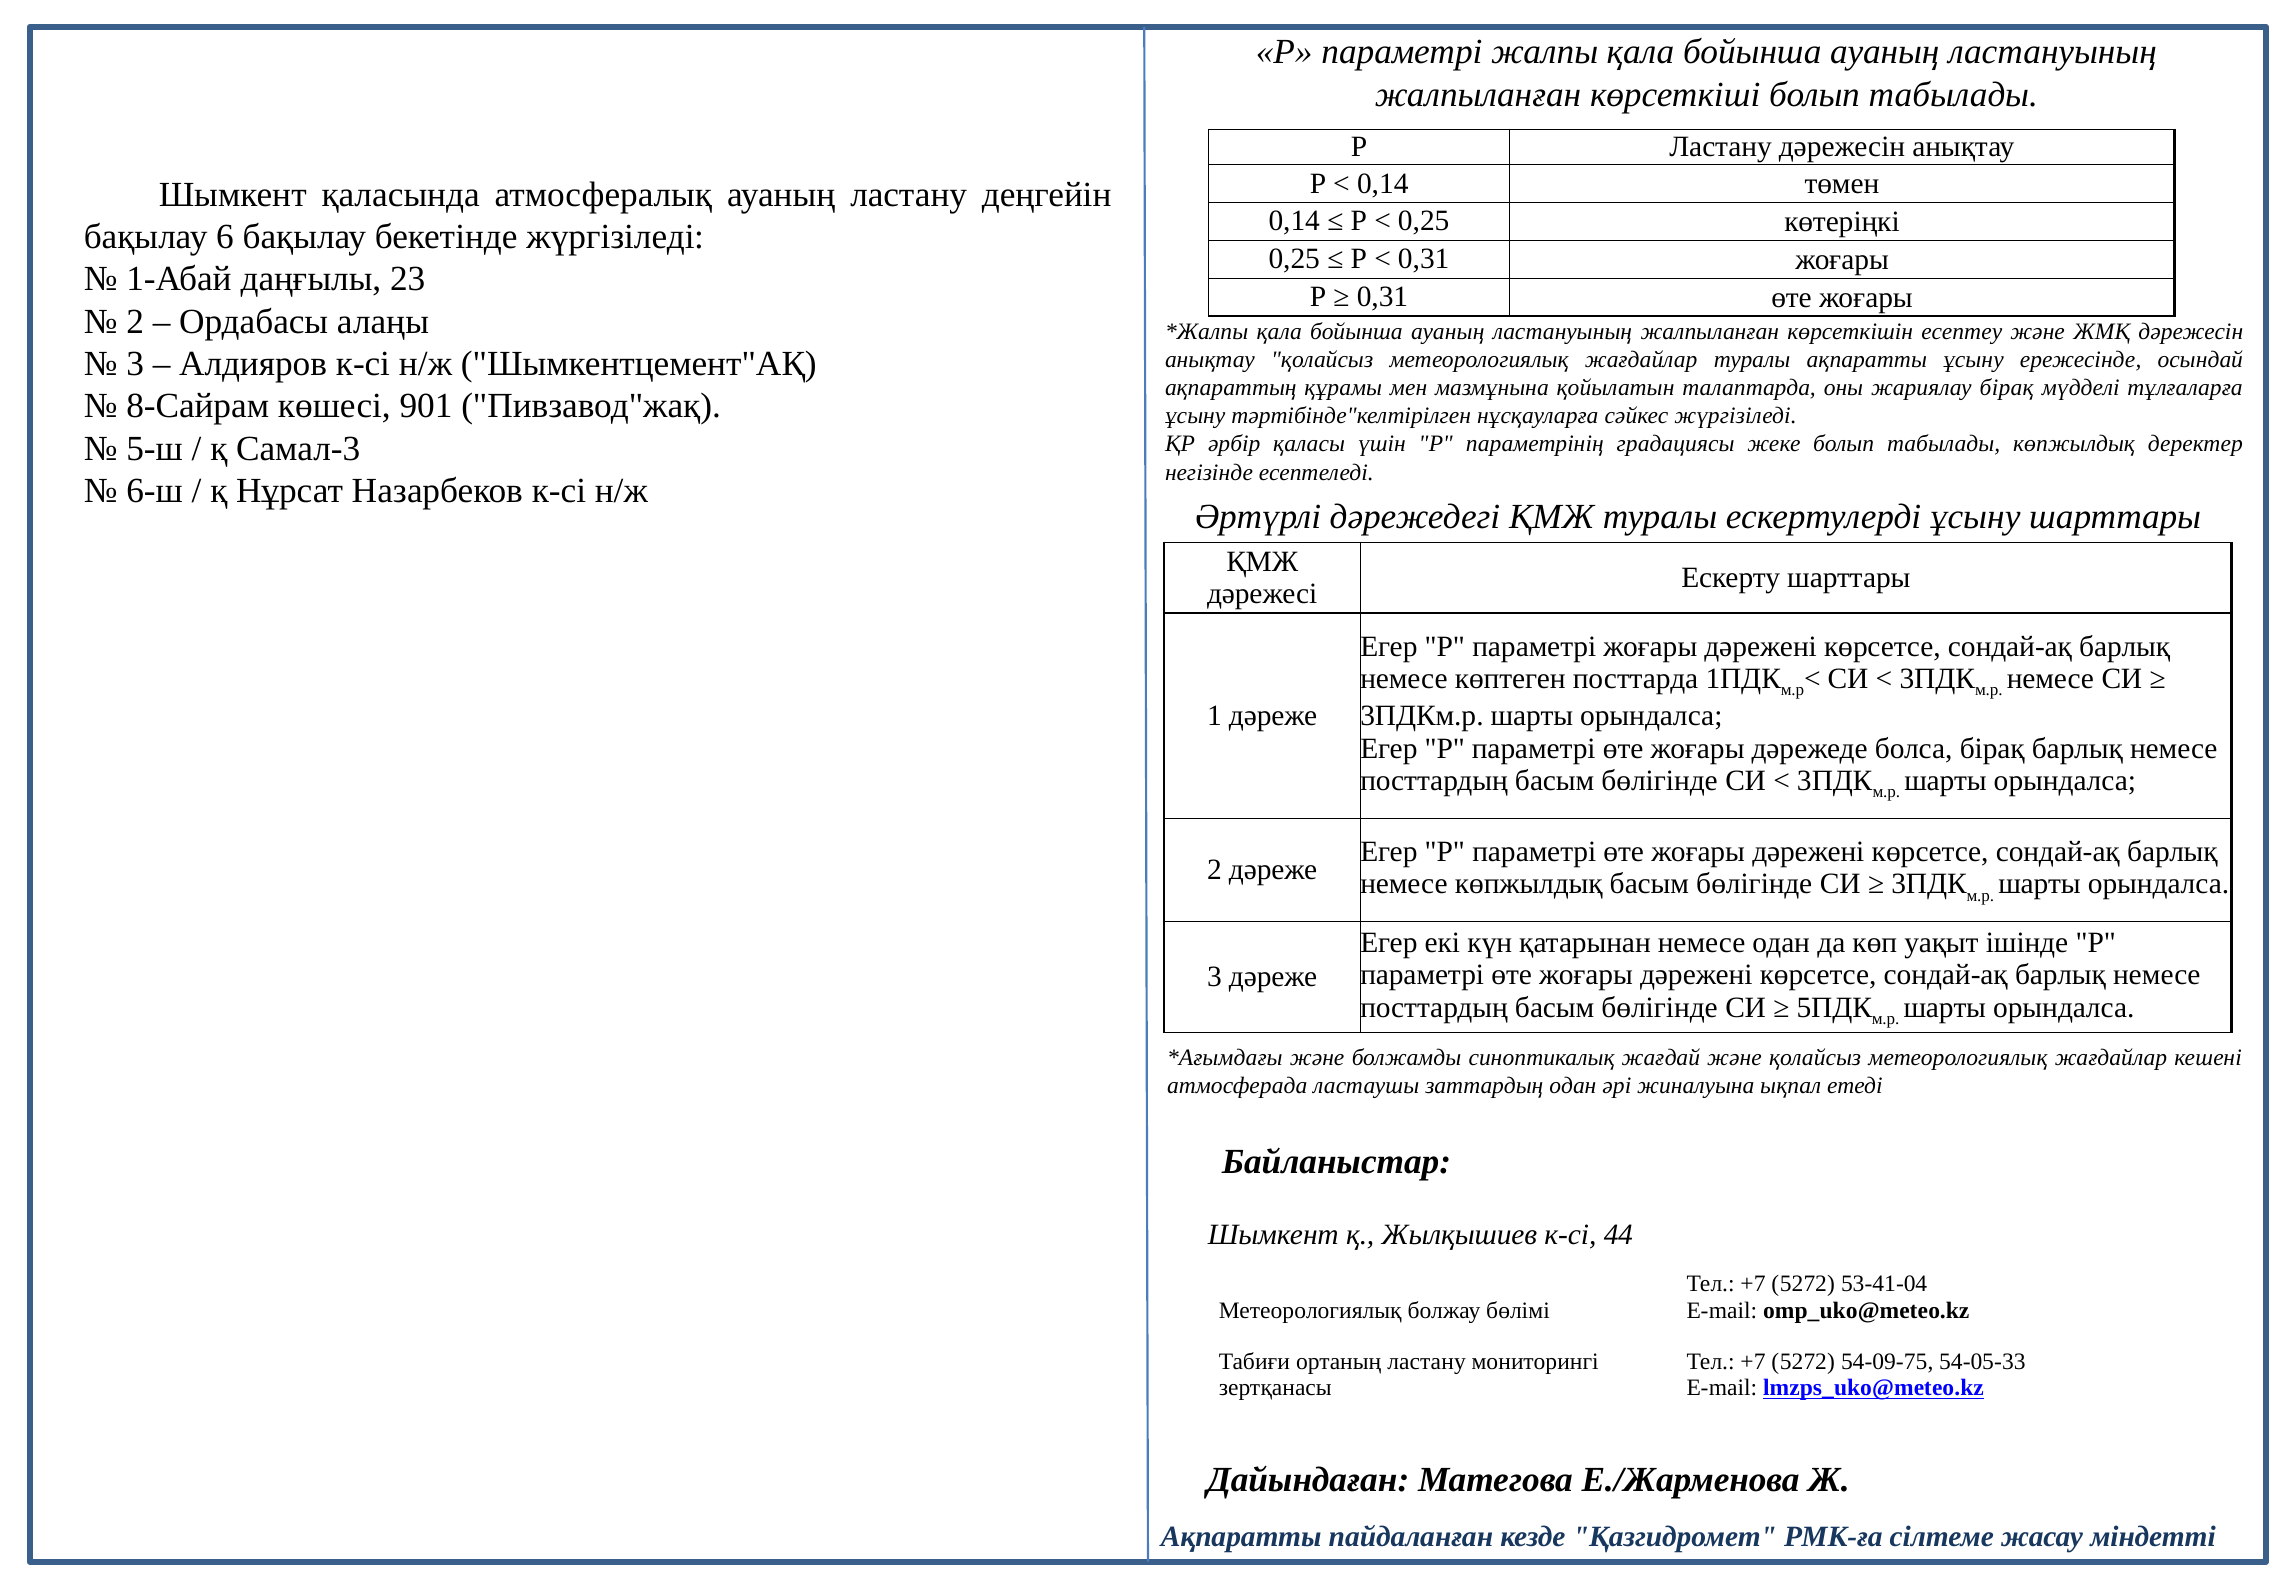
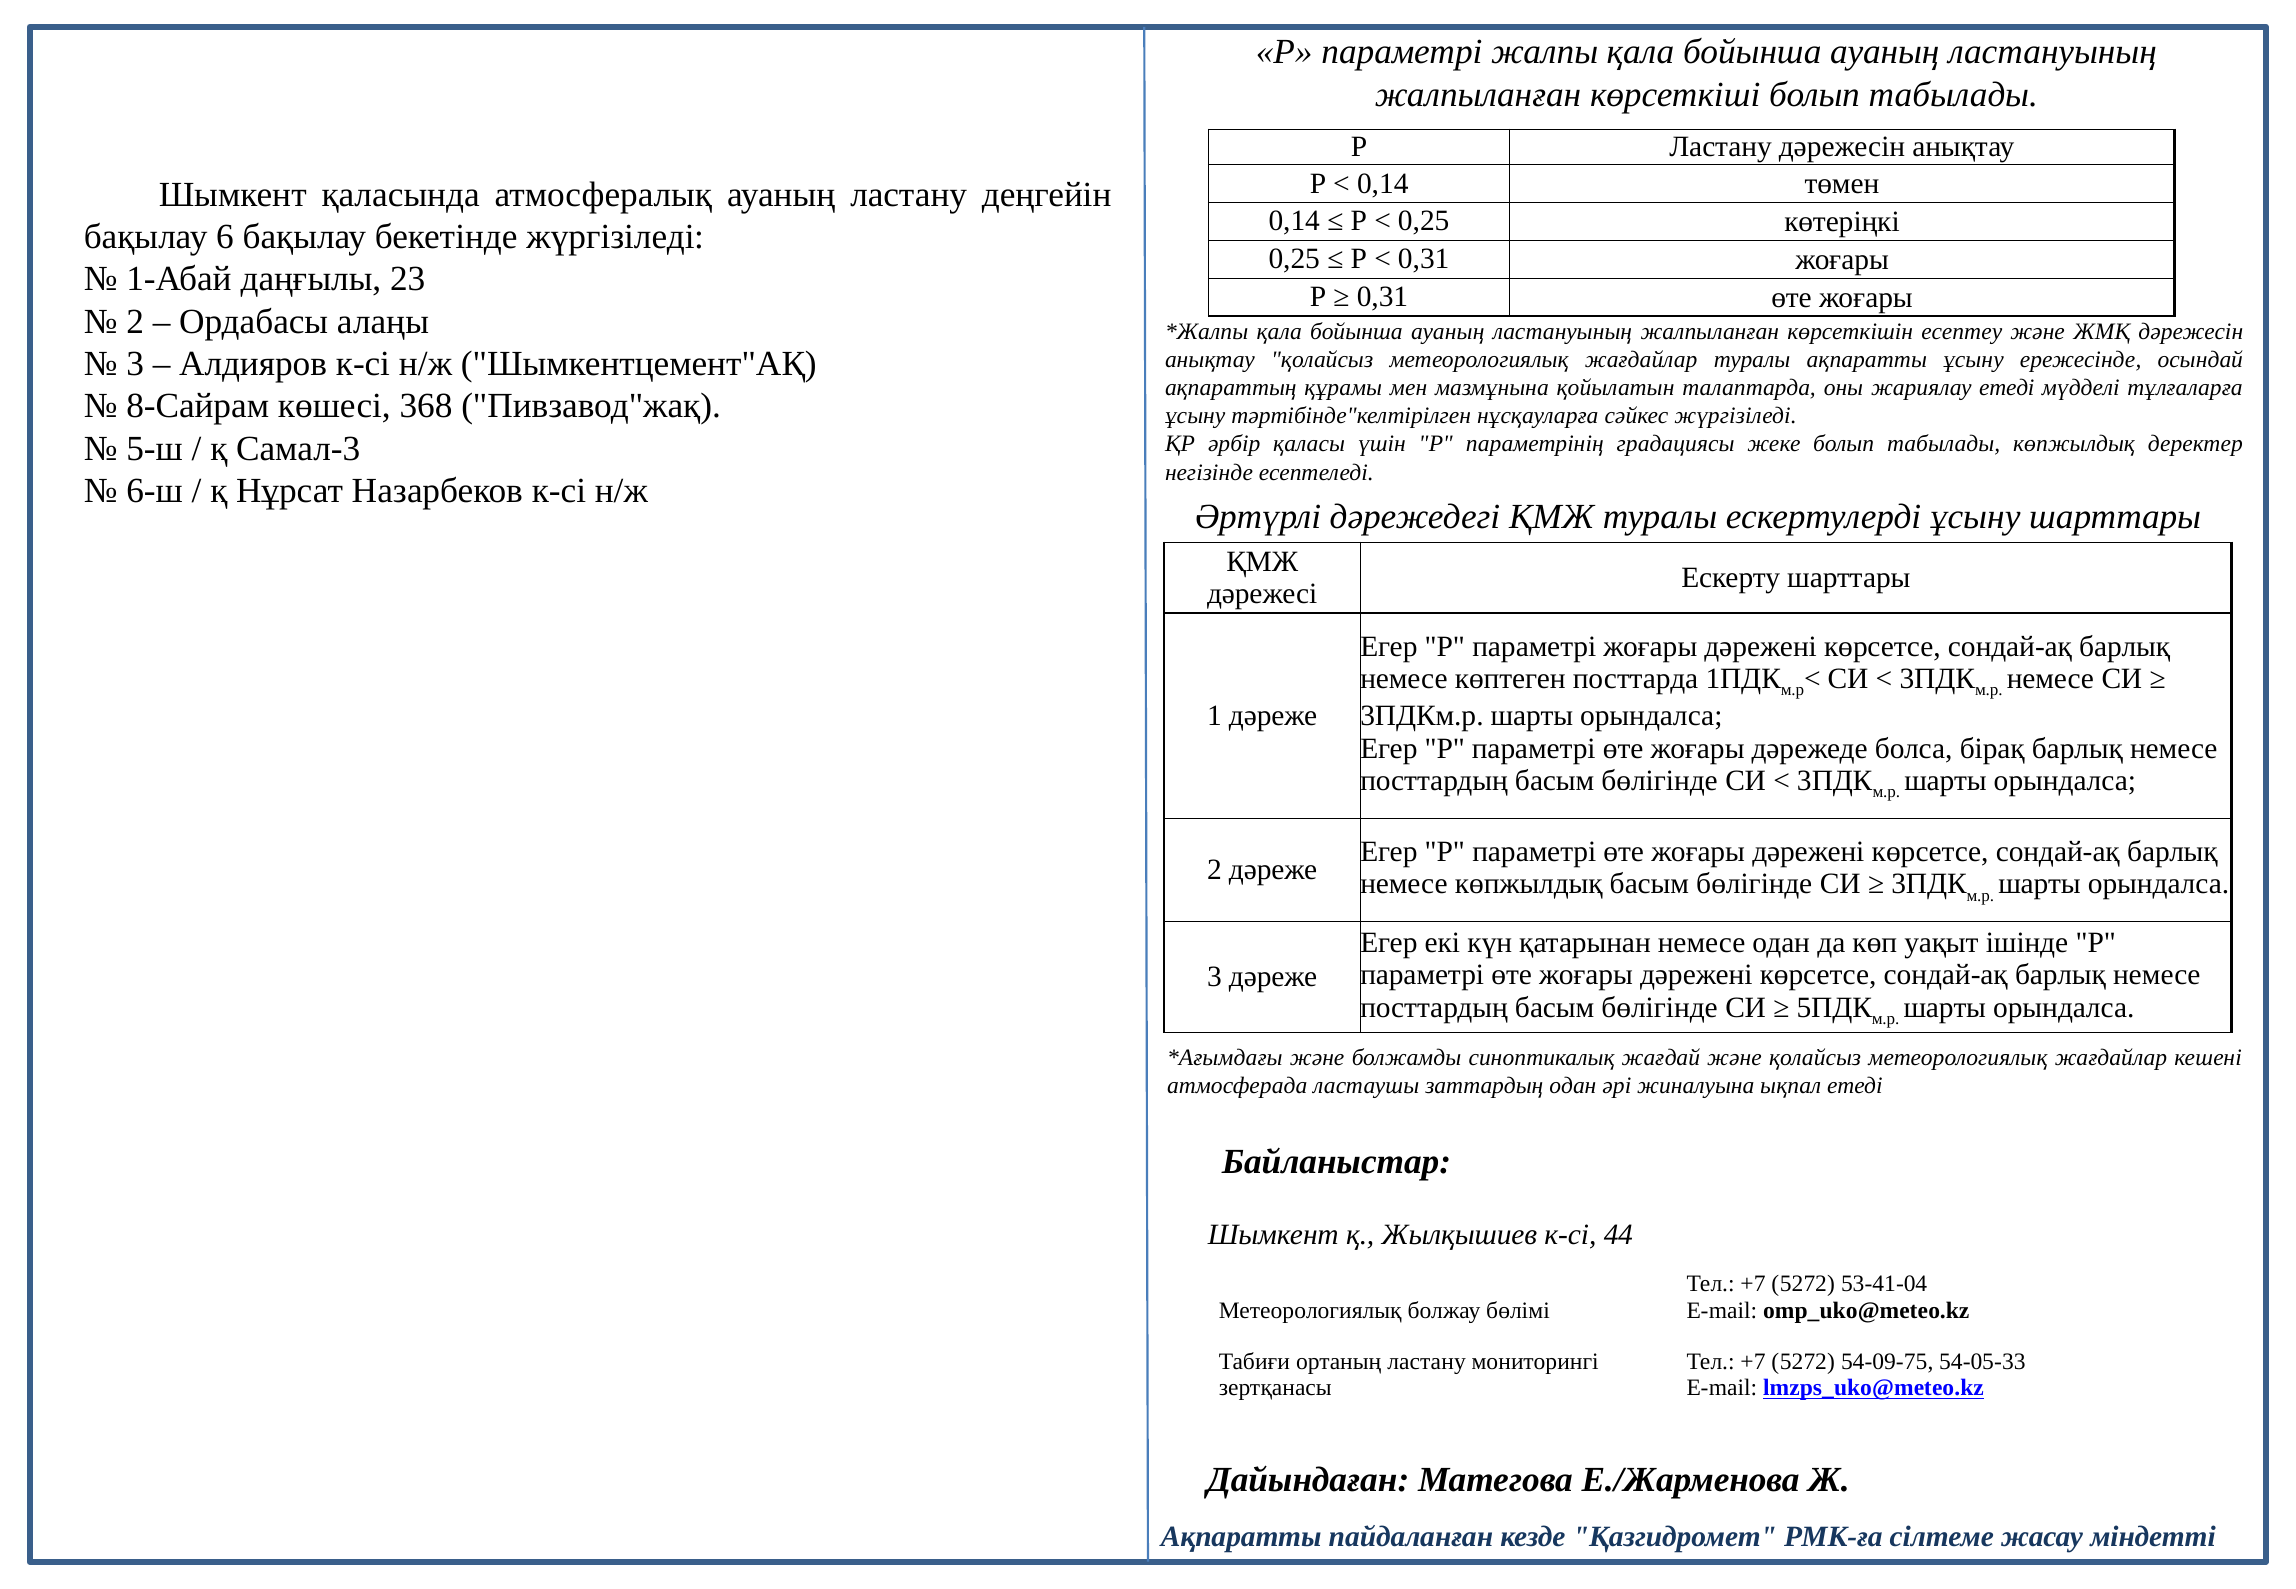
жариялау бірақ: бірақ -> етеді
901: 901 -> 368
